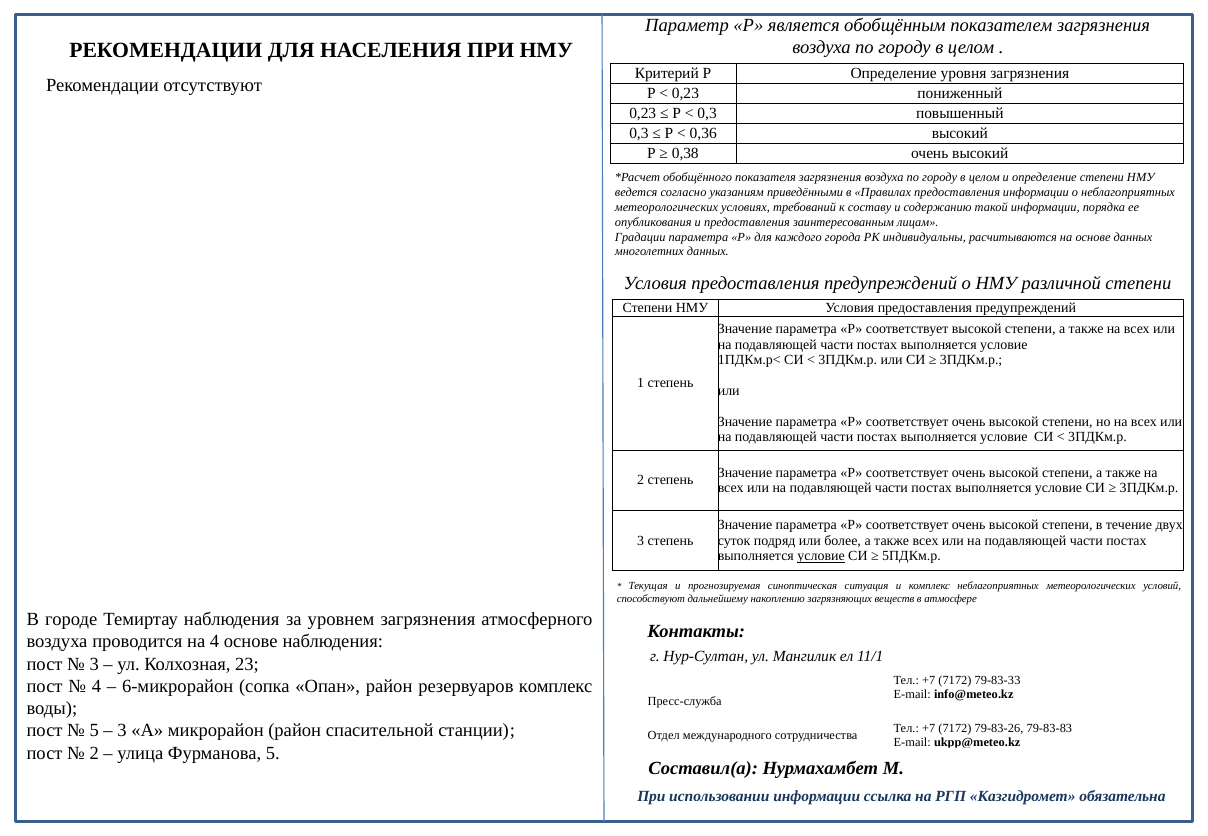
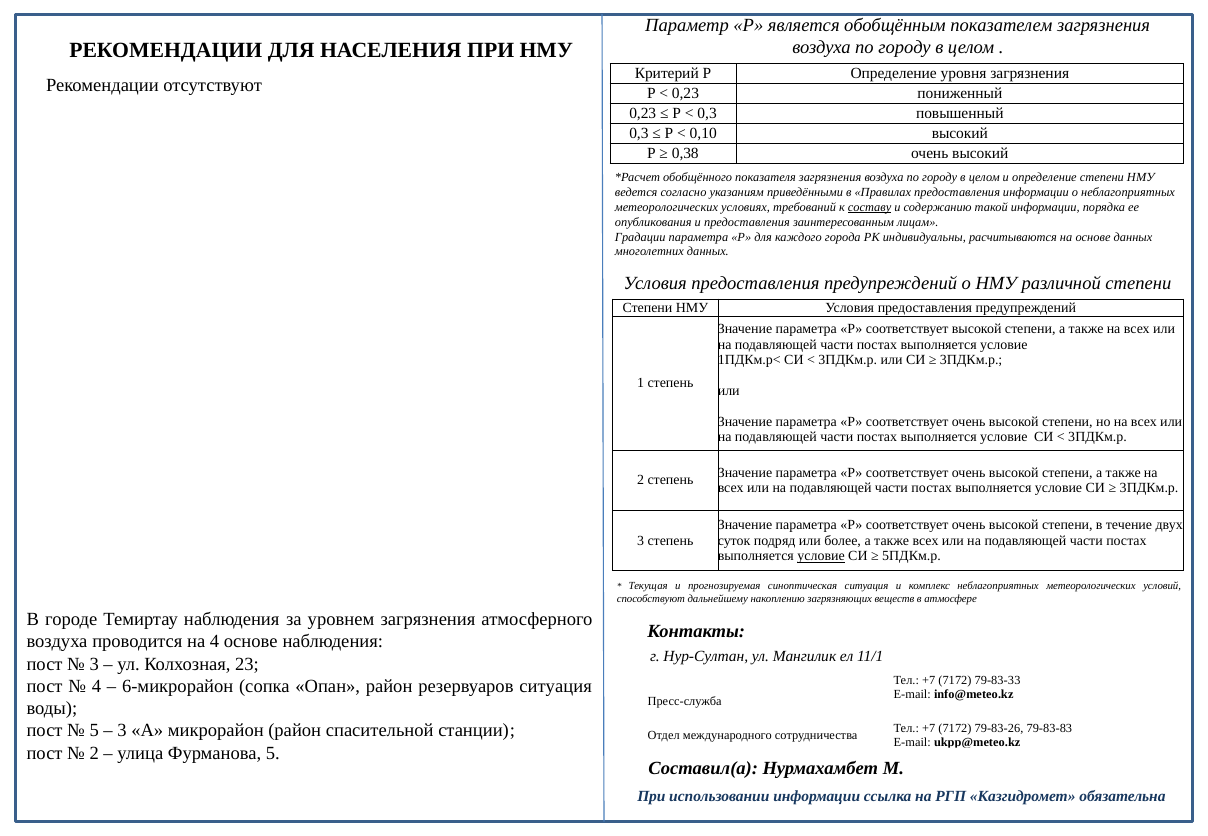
0,36: 0,36 -> 0,10
составу underline: none -> present
резервуаров комплекс: комплекс -> ситуация
